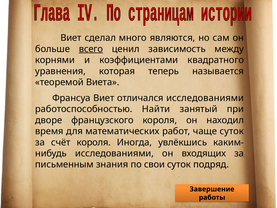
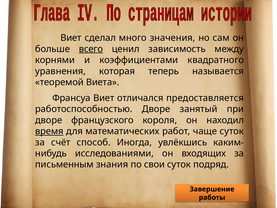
являются: являются -> значения
отличался исследованиями: исследованиями -> предоставляется
работоспособностью Найти: Найти -> Дворе
время underline: none -> present
счёт короля: короля -> способ
